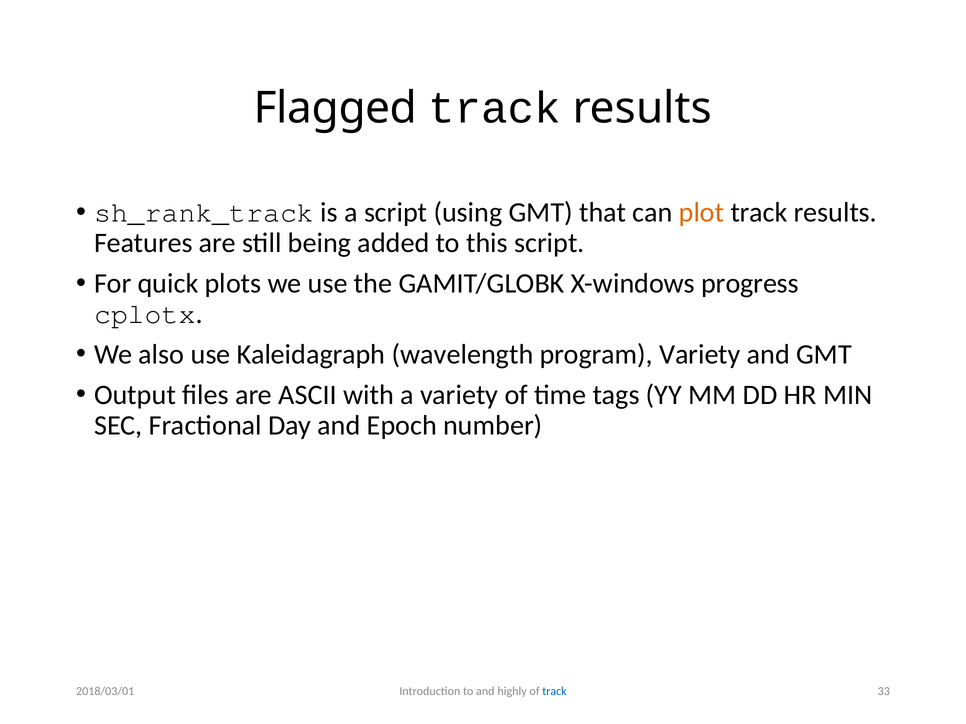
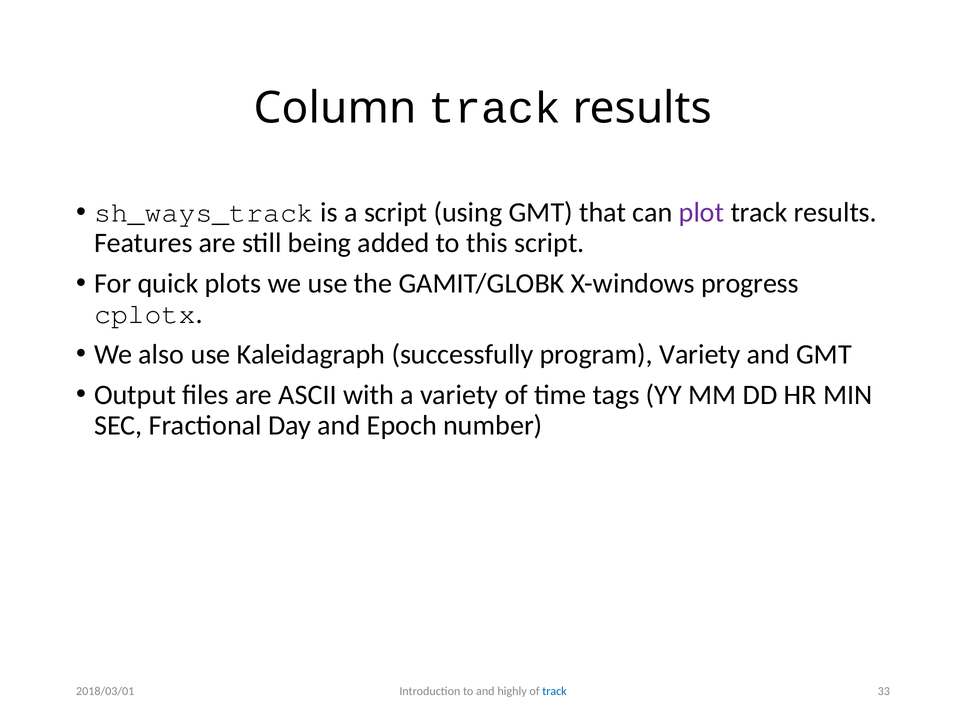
Flagged: Flagged -> Column
sh_rank_track: sh_rank_track -> sh_ways_track
plot colour: orange -> purple
wavelength: wavelength -> successfully
